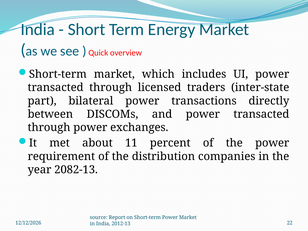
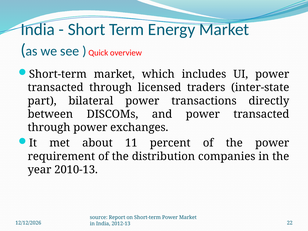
2082-13: 2082-13 -> 2010-13
